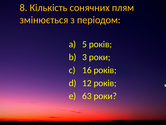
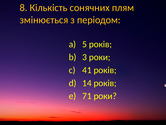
16: 16 -> 41
12: 12 -> 14
63: 63 -> 71
